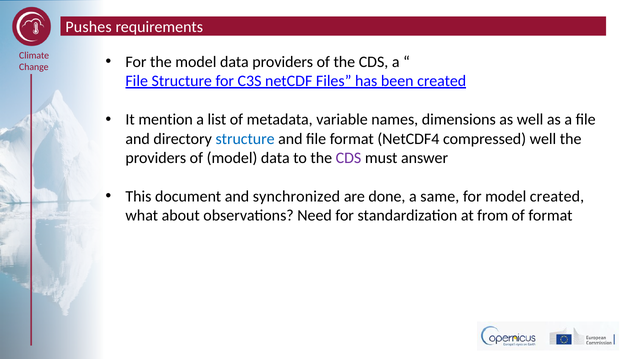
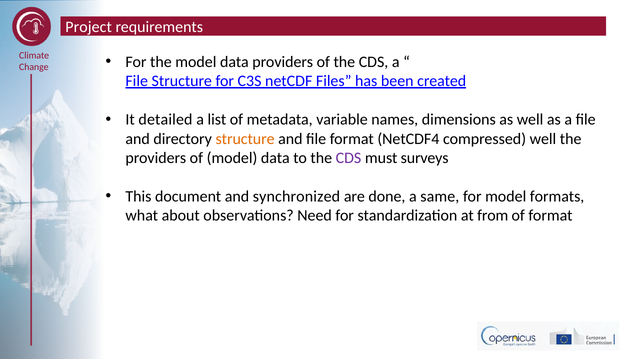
Pushes: Pushes -> Project
mention: mention -> detailed
structure at (245, 139) colour: blue -> orange
answer: answer -> surveys
model created: created -> formats
